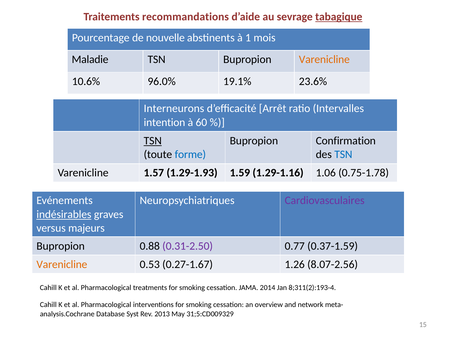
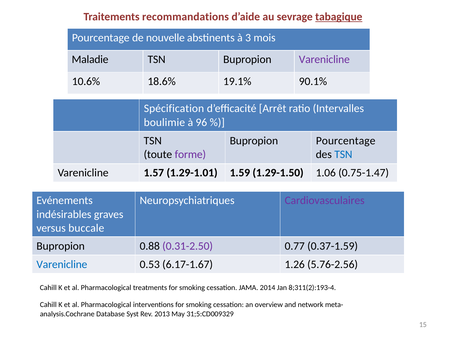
1: 1 -> 3
Varenicline at (324, 60) colour: orange -> purple
96.0%: 96.0% -> 18.6%
23.6%: 23.6% -> 90.1%
Interneurons: Interneurons -> Spécification
intention: intention -> boulimie
60: 60 -> 96
TSN at (153, 141) underline: present -> none
Bupropion Confirmation: Confirmation -> Pourcentage
forme colour: blue -> purple
1.29-1.93: 1.29-1.93 -> 1.29-1.01
1.29-1.16: 1.29-1.16 -> 1.29-1.50
0.75-1.78: 0.75-1.78 -> 0.75-1.47
indésirables underline: present -> none
majeurs: majeurs -> buccale
Varenicline at (62, 265) colour: orange -> blue
0.27-1.67: 0.27-1.67 -> 6.17-1.67
8.07-2.56: 8.07-2.56 -> 5.76-2.56
